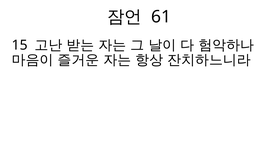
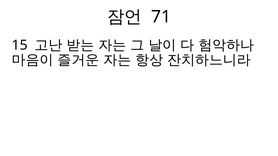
61: 61 -> 71
